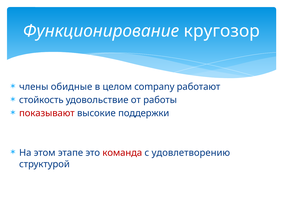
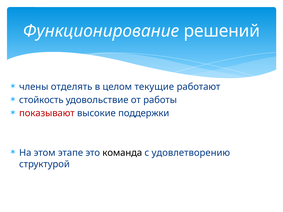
кругозор: кругозор -> решений
обидные: обидные -> отделять
company: company -> текущие
команда colour: red -> black
